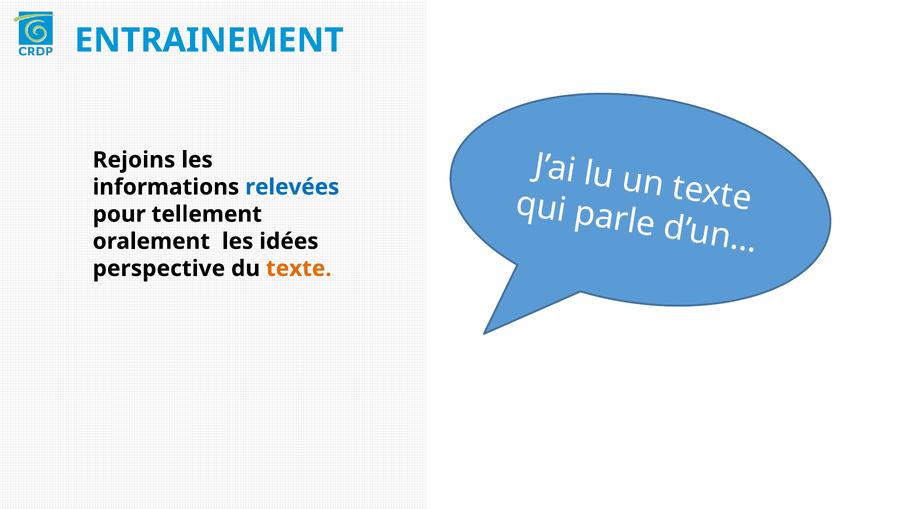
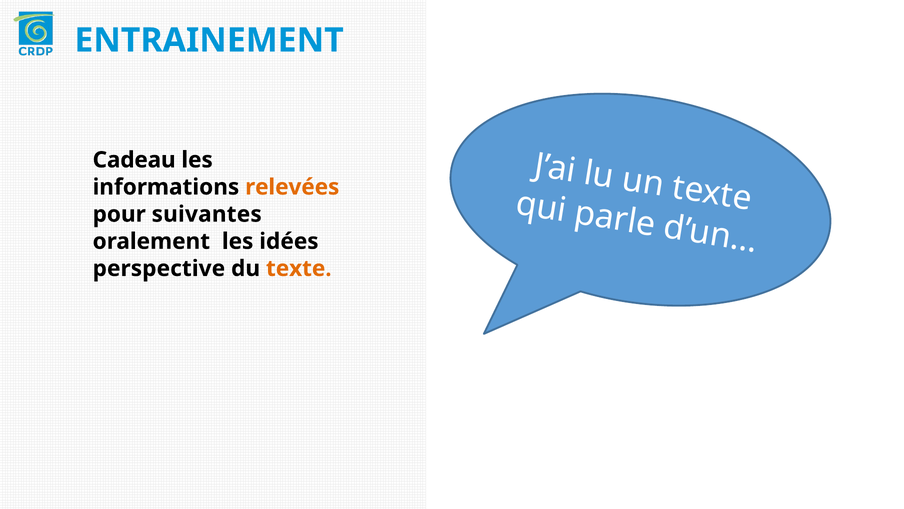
Rejoins: Rejoins -> Cadeau
relevées colour: blue -> orange
tellement: tellement -> suivantes
